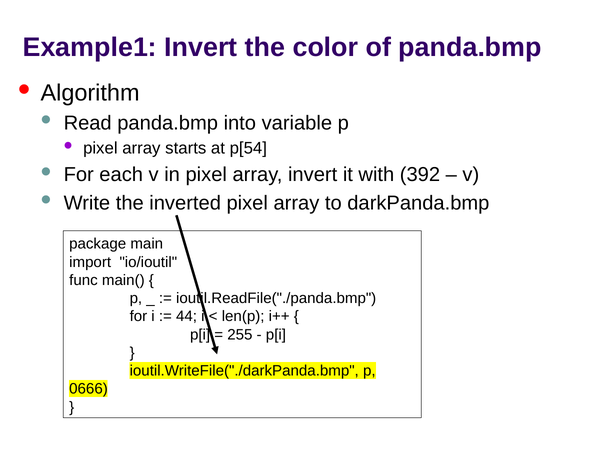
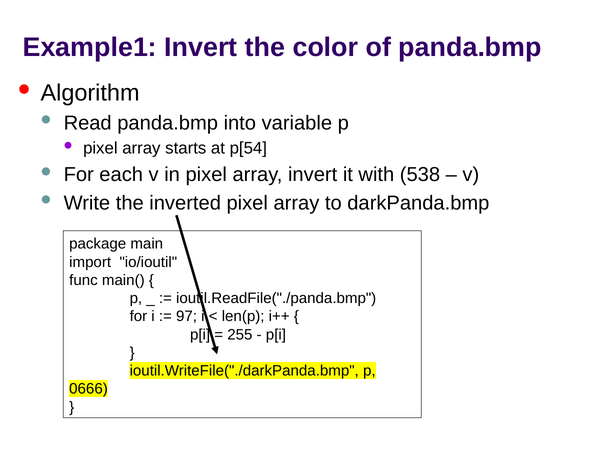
392: 392 -> 538
44: 44 -> 97
